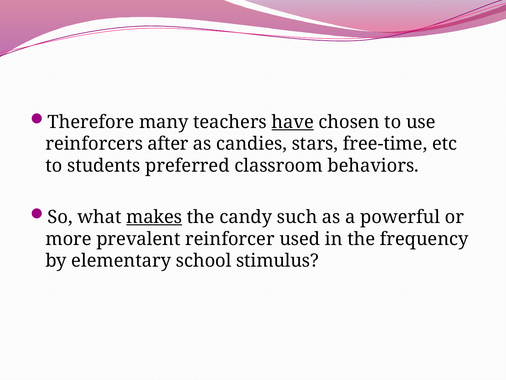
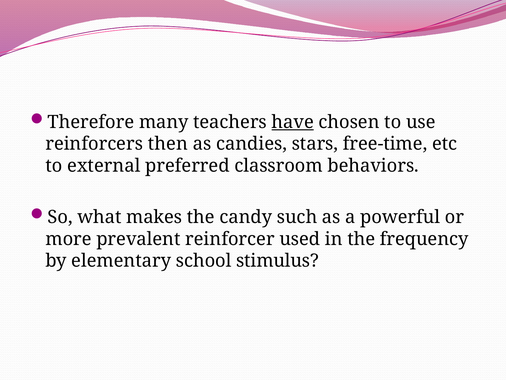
after: after -> then
students: students -> external
makes underline: present -> none
